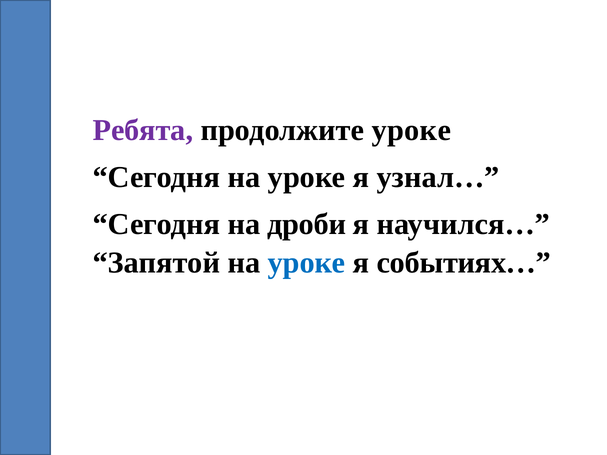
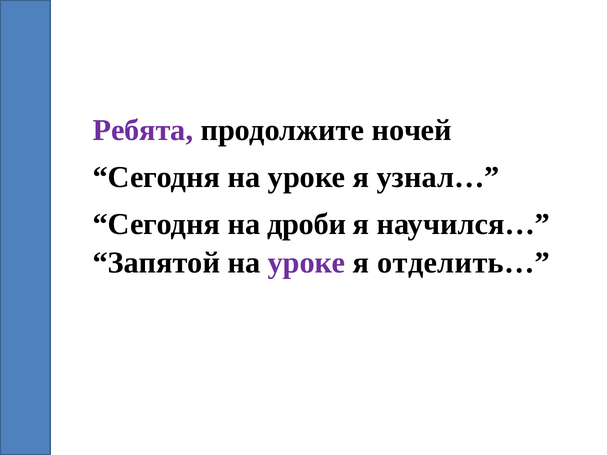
продолжите уроке: уроке -> ночей
уроке at (307, 263) colour: blue -> purple
событиях…: событиях… -> отделить…
